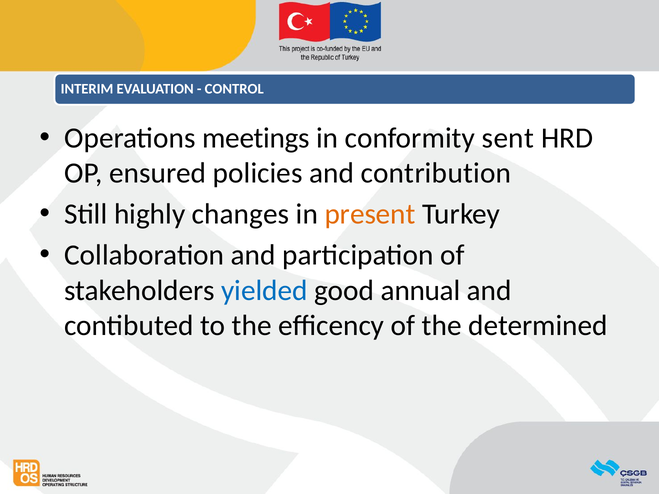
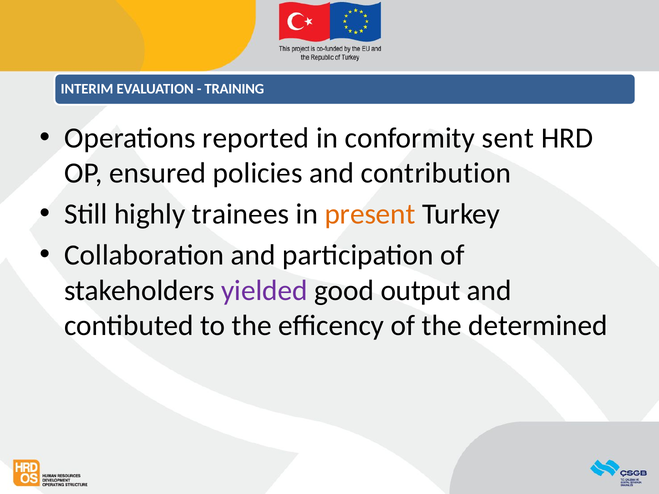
CONTROL: CONTROL -> TRAINING
meetings: meetings -> reported
changes: changes -> trainees
yielded colour: blue -> purple
annual: annual -> output
